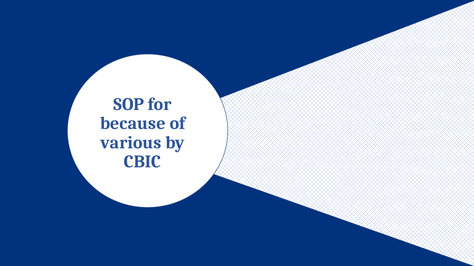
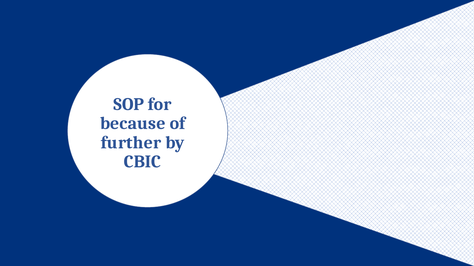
various: various -> further
